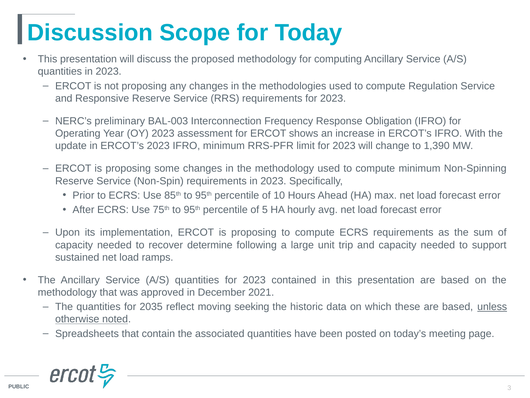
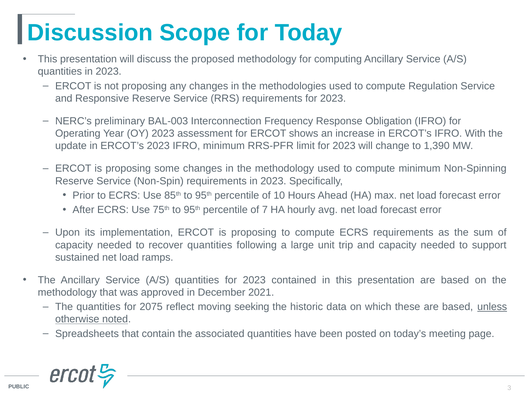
5: 5 -> 7
recover determine: determine -> quantities
2035: 2035 -> 2075
